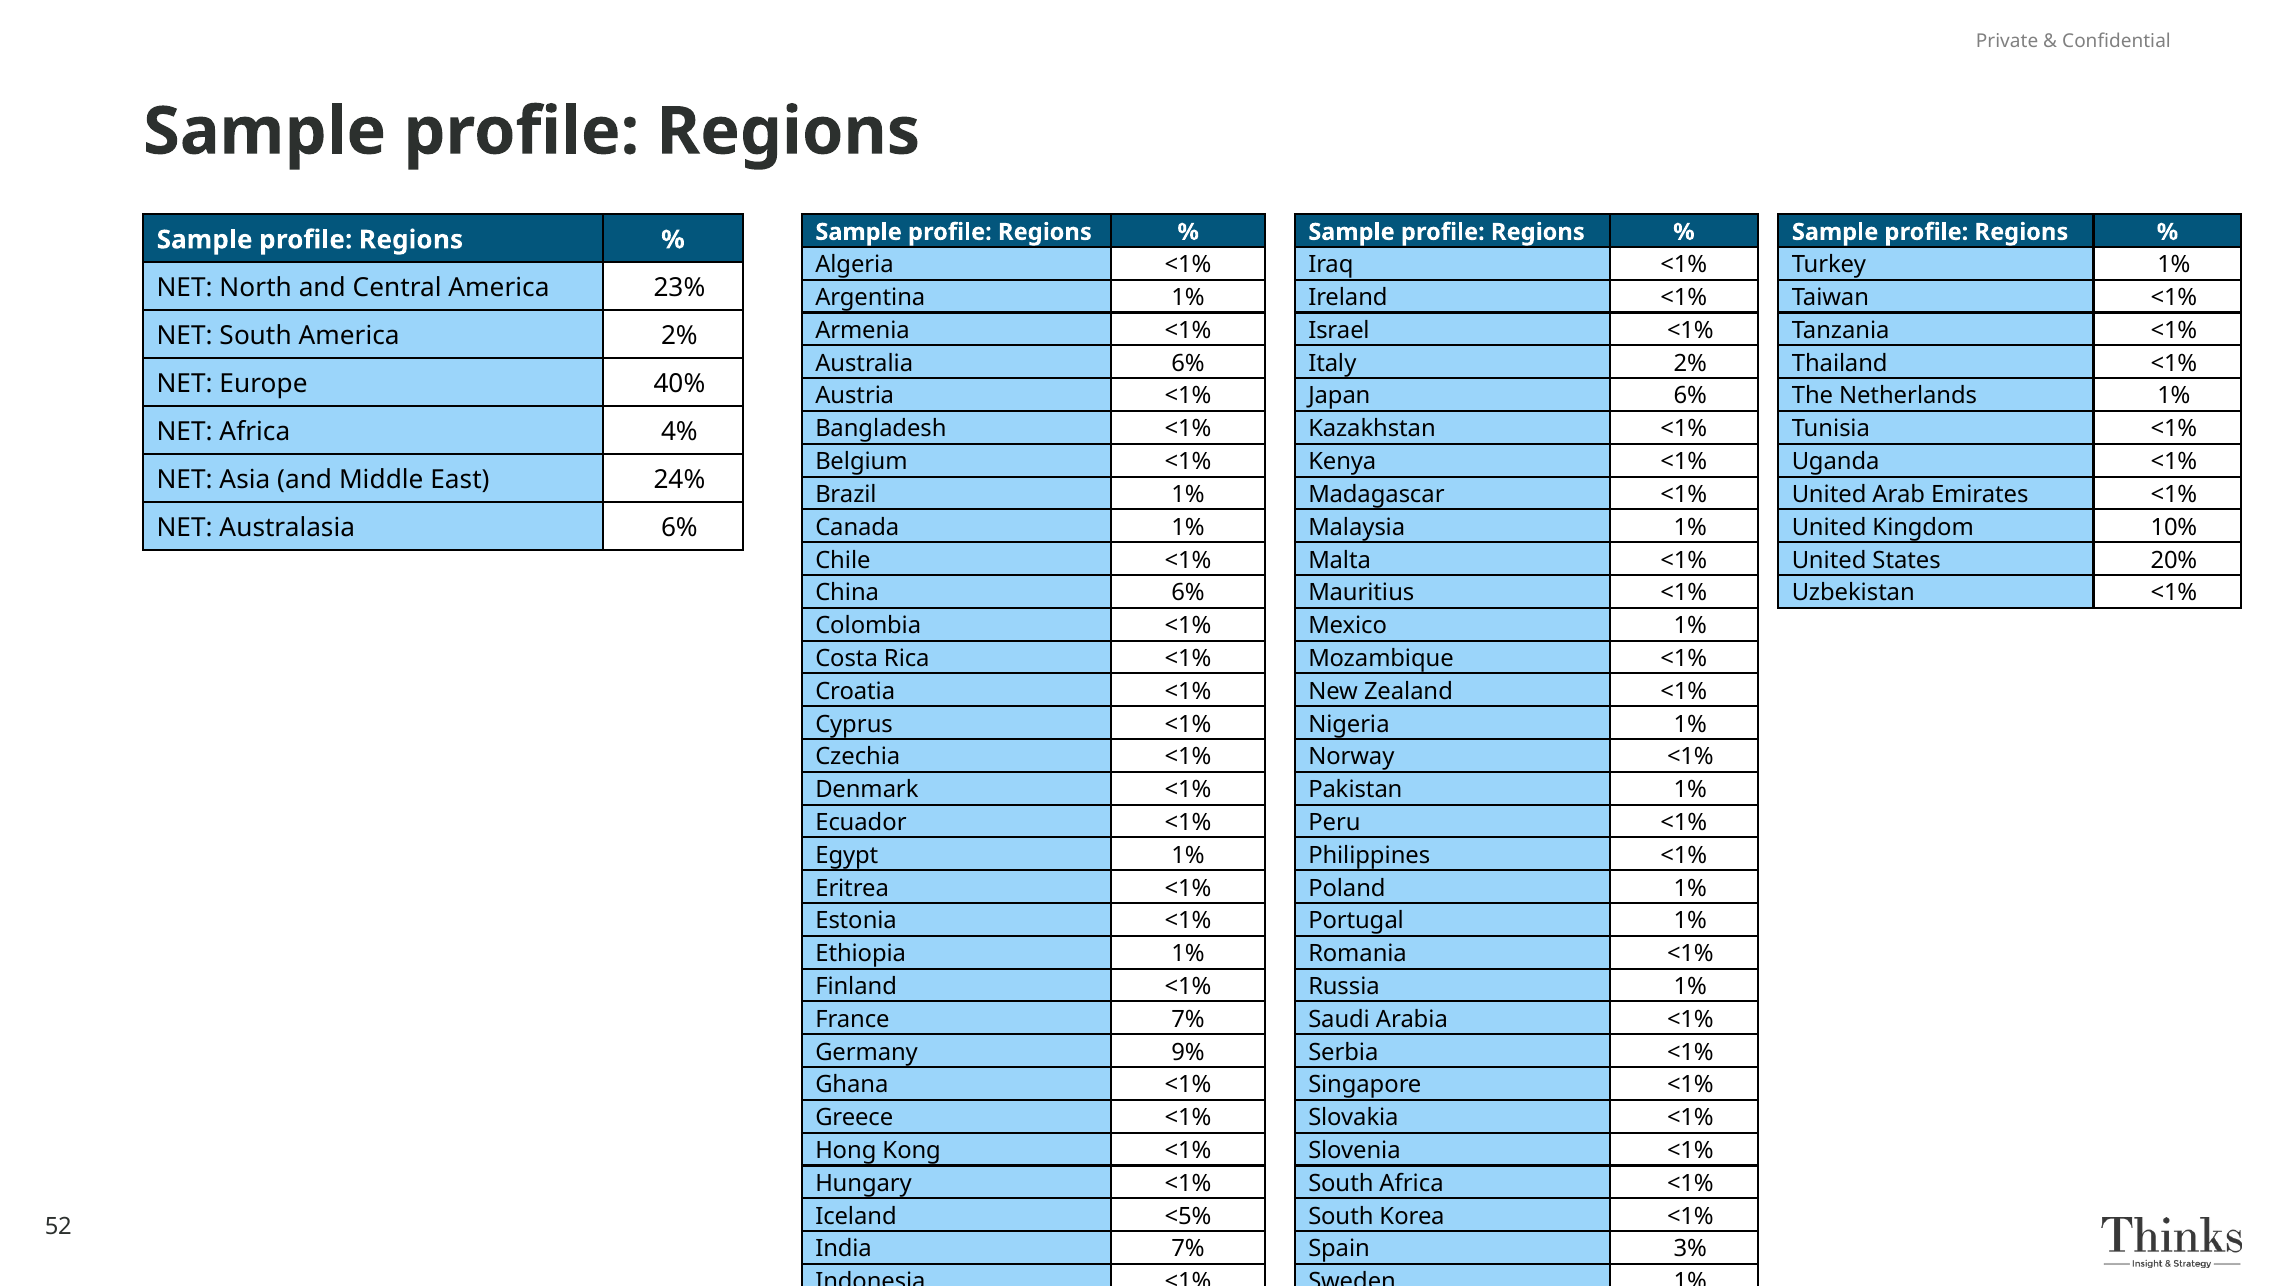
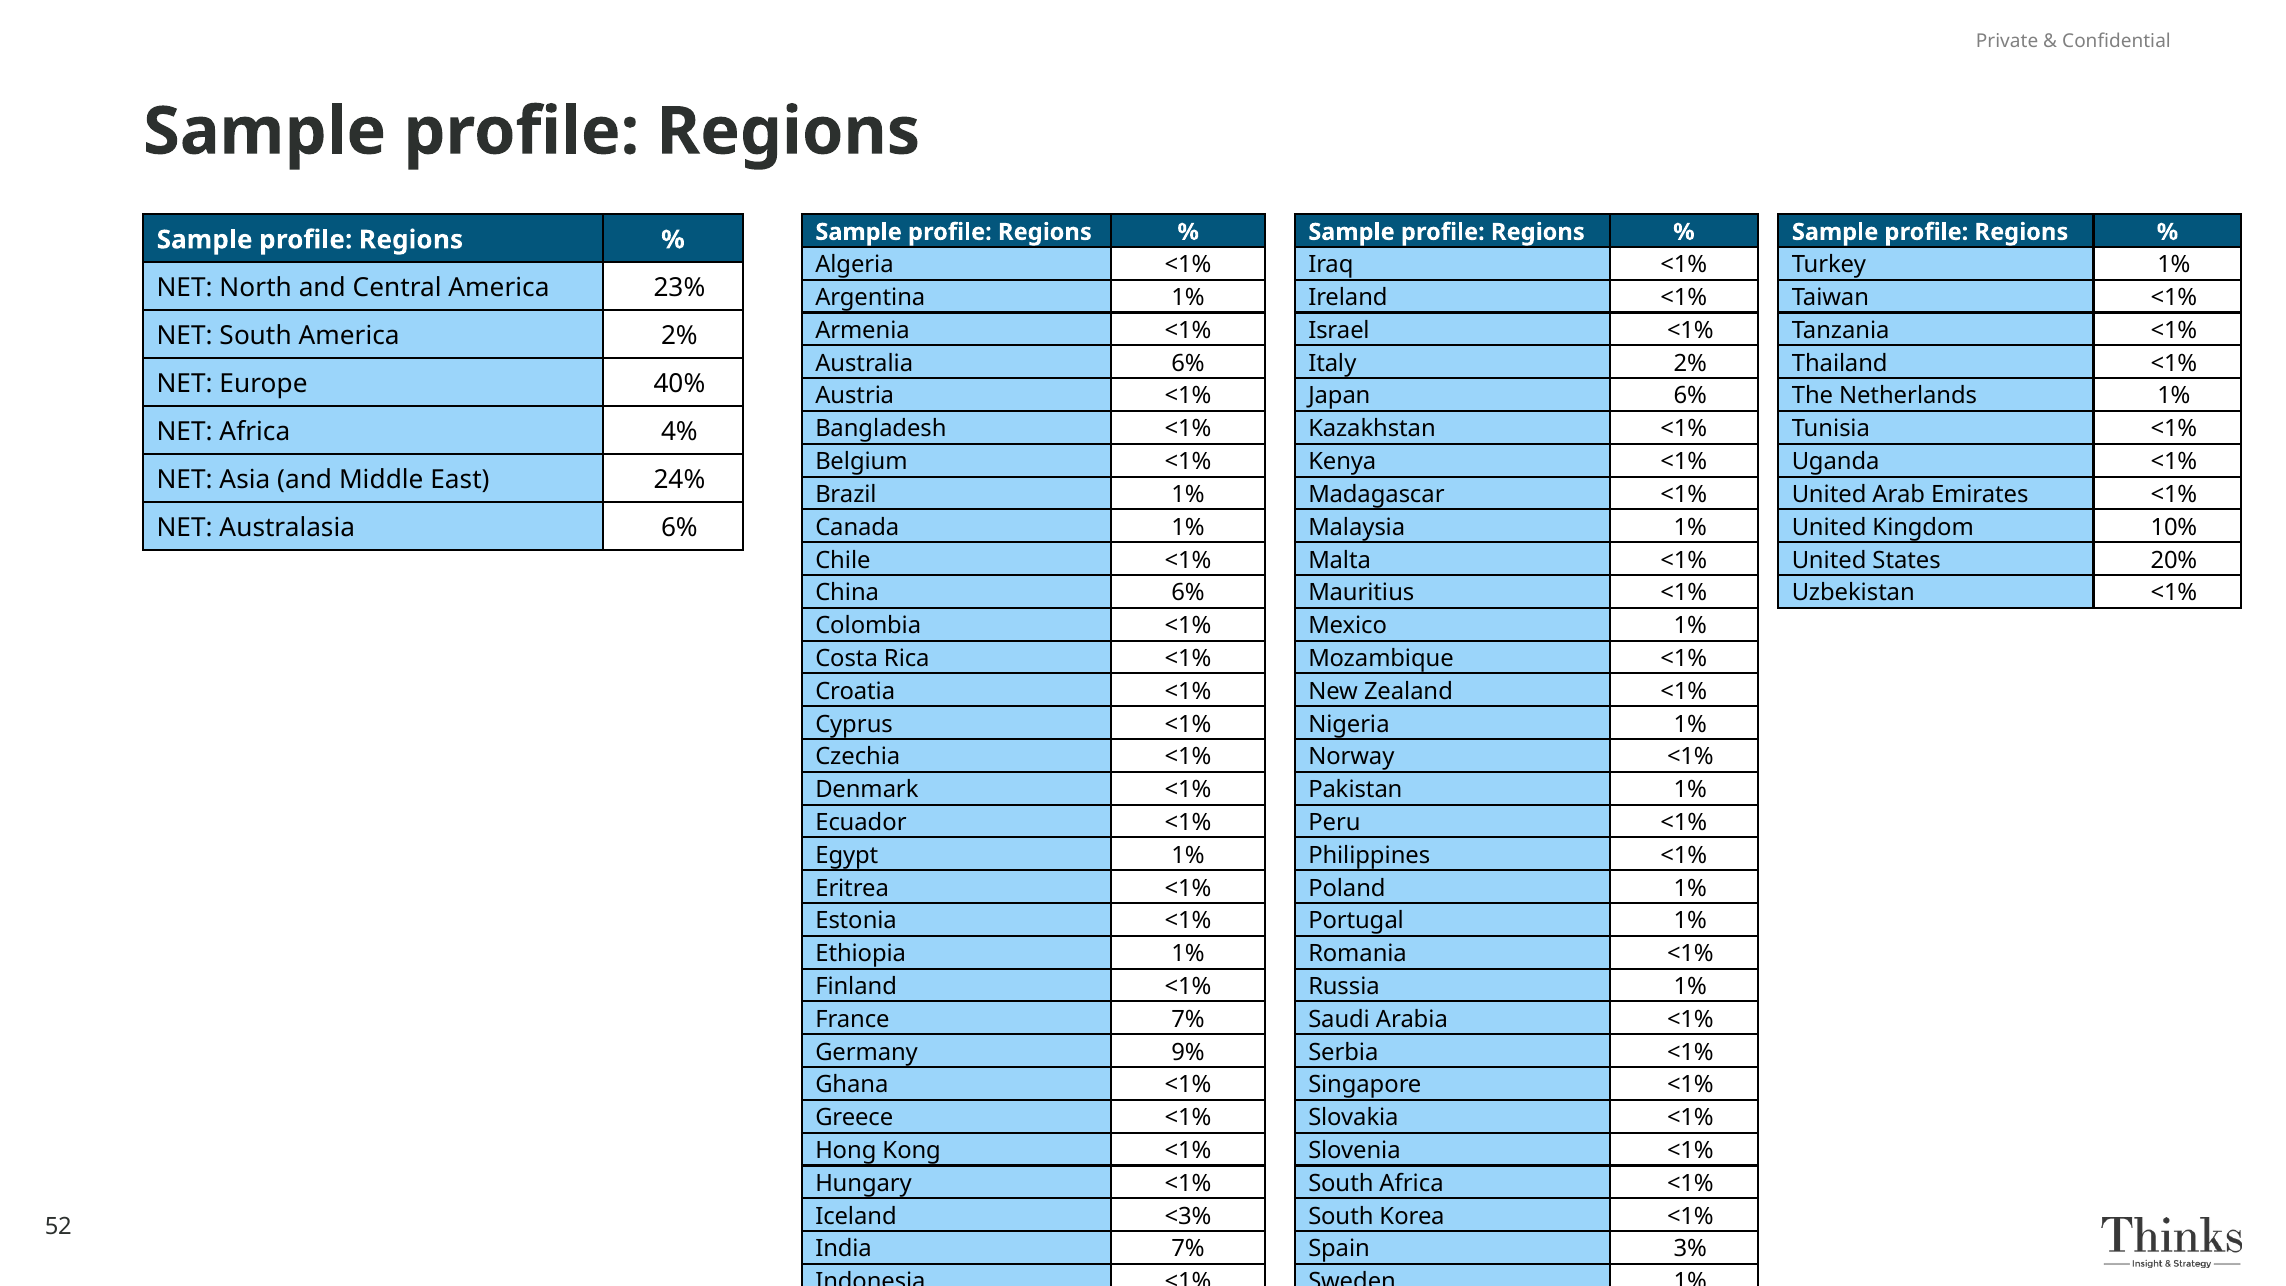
<5%: <5% -> <3%
